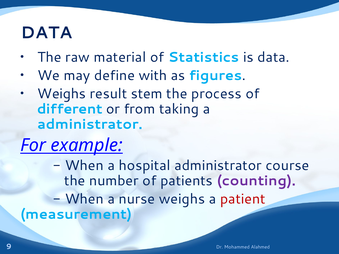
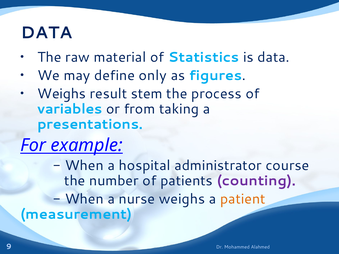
with: with -> only
different: different -> variables
administrator at (90, 124): administrator -> presentations
patient colour: red -> orange
